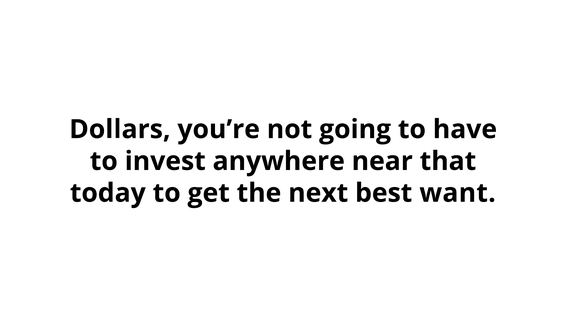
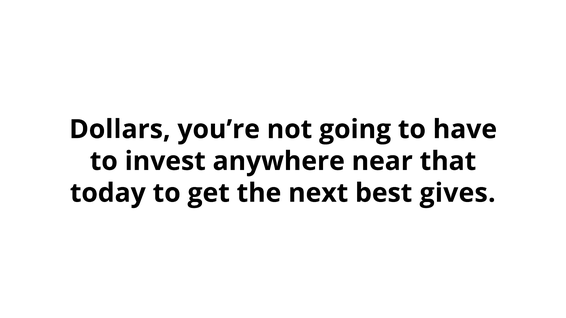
want: want -> gives
